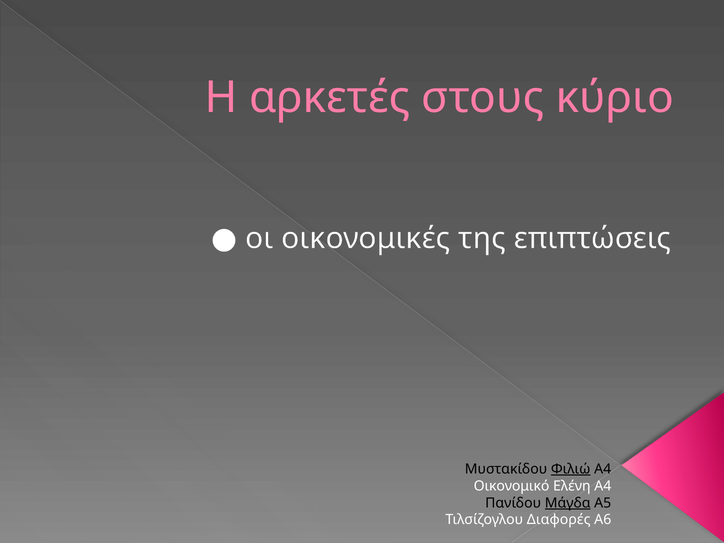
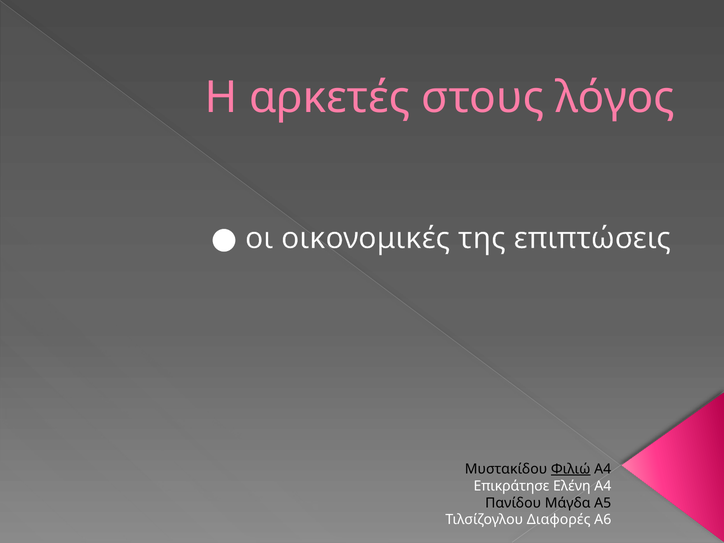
κύριο: κύριο -> λόγος
Οικονομικό: Οικονομικό -> Επικράτησε
Μάγδα underline: present -> none
